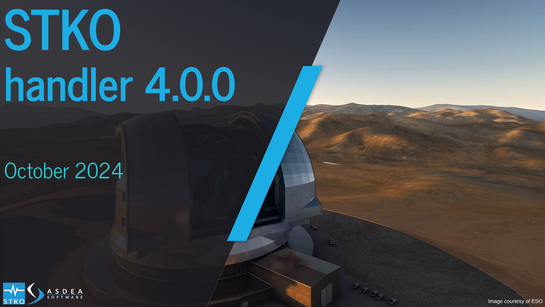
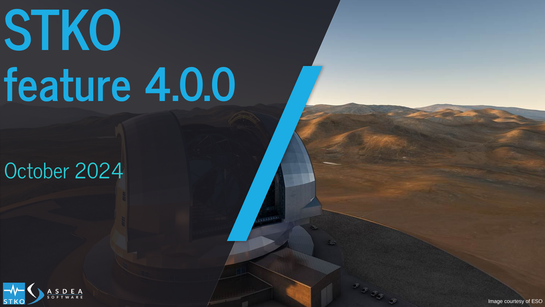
handler: handler -> feature
